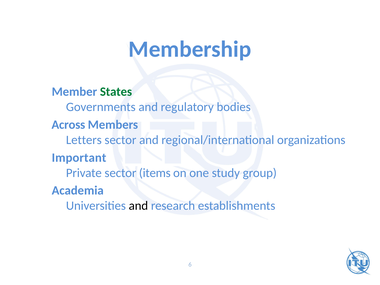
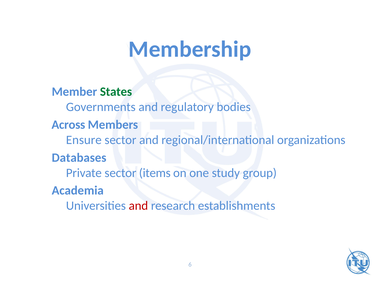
Letters: Letters -> Ensure
Important: Important -> Databases
and at (138, 206) colour: black -> red
